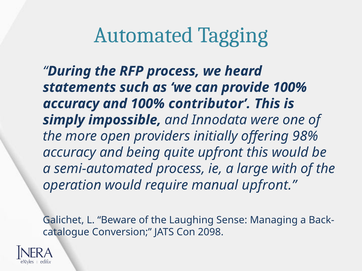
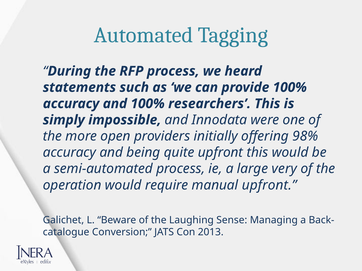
contributor: contributor -> researchers
with: with -> very
2098: 2098 -> 2013
